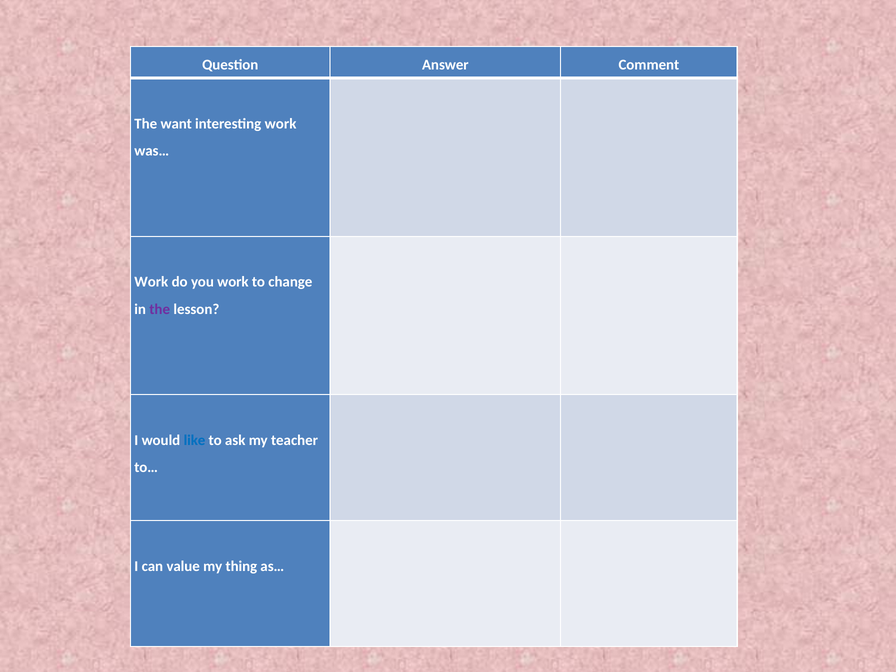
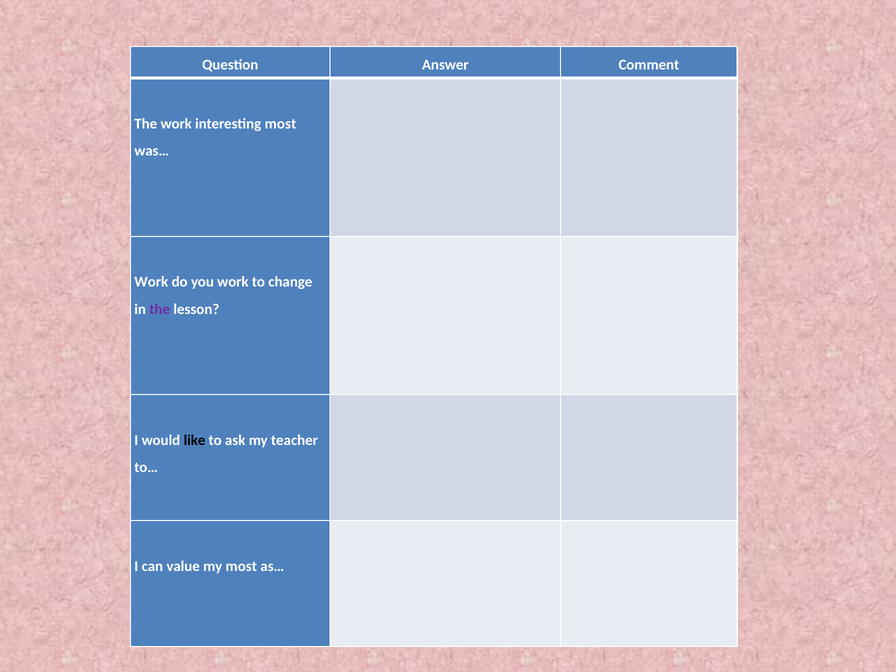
The want: want -> work
interesting work: work -> most
like colour: blue -> black
my thing: thing -> most
